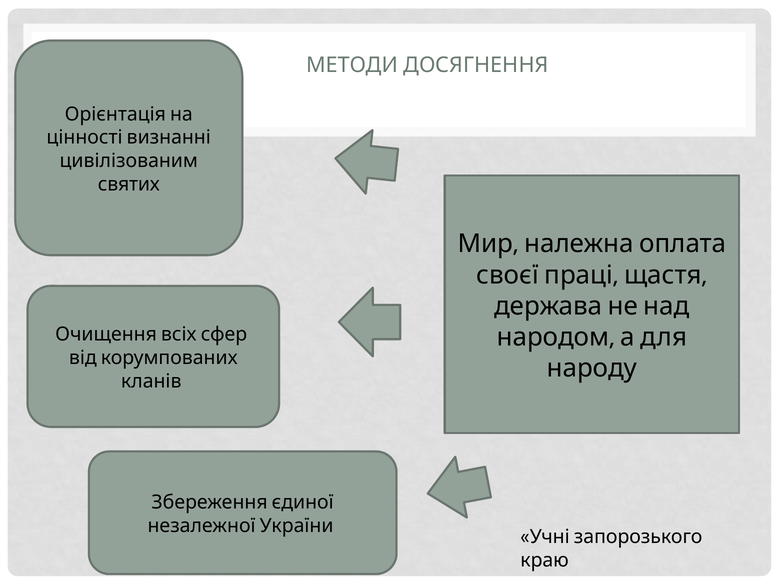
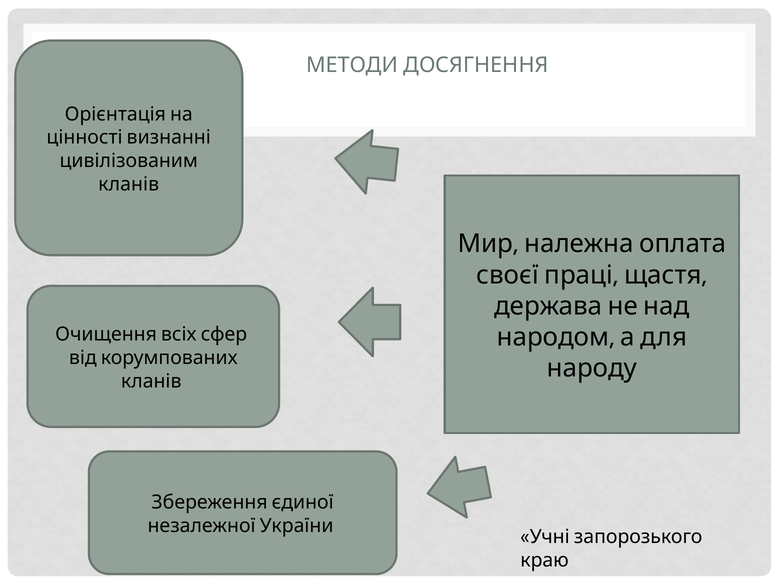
святих at (129, 184): святих -> кланів
